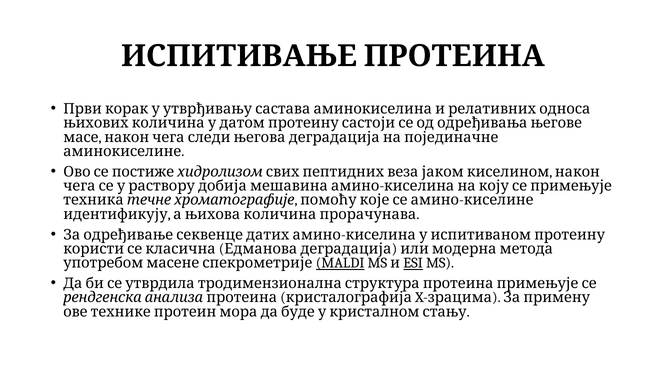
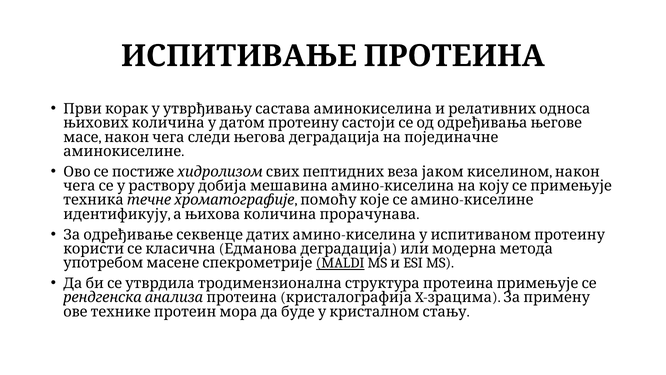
ESI underline: present -> none
